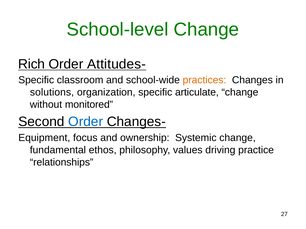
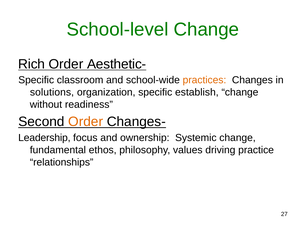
Attitudes-: Attitudes- -> Aesthetic-
articulate: articulate -> establish
monitored: monitored -> readiness
Order at (86, 122) colour: blue -> orange
Equipment: Equipment -> Leadership
